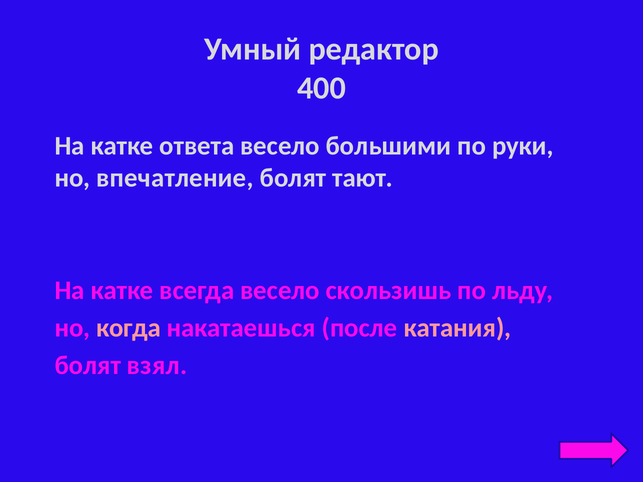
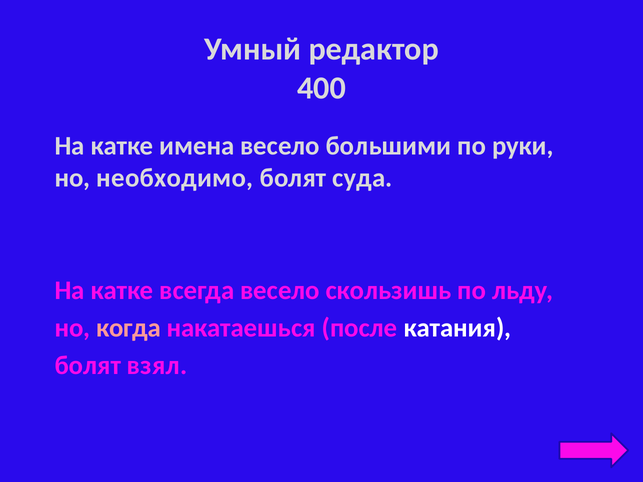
ответа: ответа -> имена
впечатление: впечатление -> необходимо
тают: тают -> суда
катания colour: pink -> white
